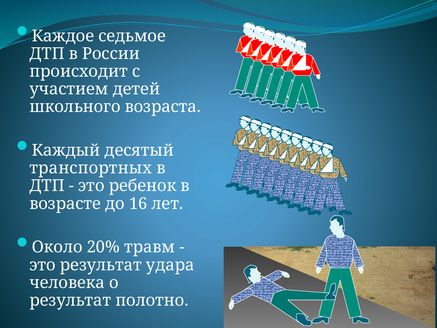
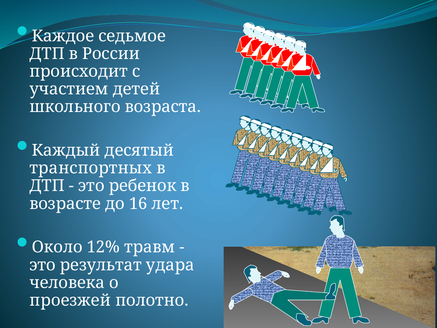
20%: 20% -> 12%
результат at (70, 300): результат -> проезжей
